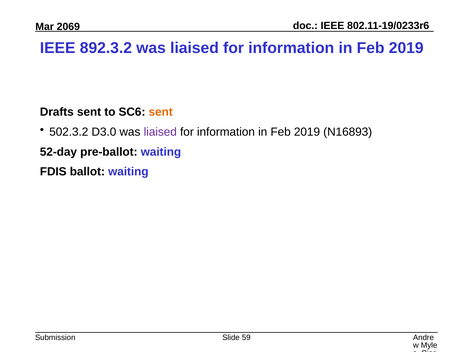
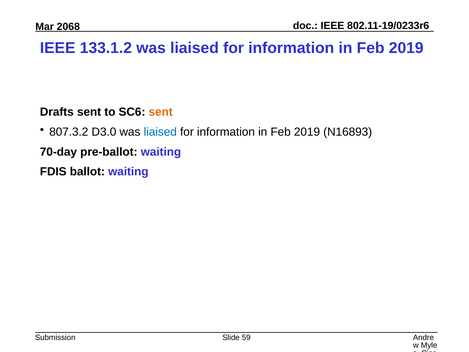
2069: 2069 -> 2068
892.3.2: 892.3.2 -> 133.1.2
502.3.2: 502.3.2 -> 807.3.2
liaised at (160, 132) colour: purple -> blue
52-day: 52-day -> 70-day
